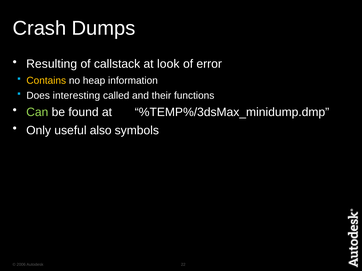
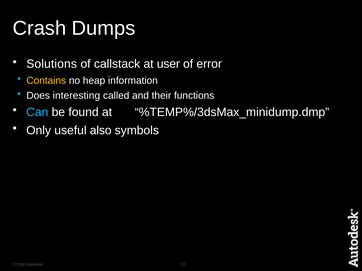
Resulting: Resulting -> Solutions
look: look -> user
Can colour: light green -> light blue
